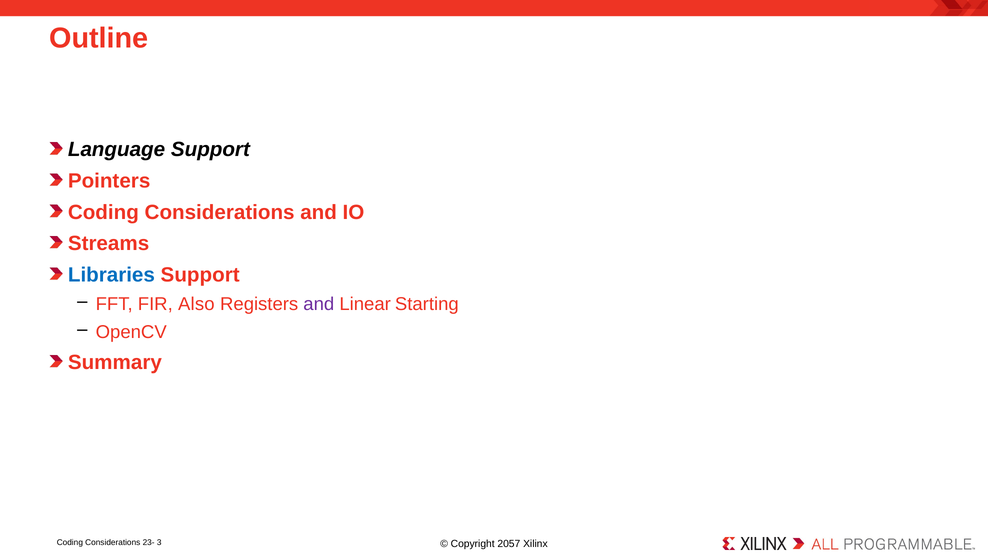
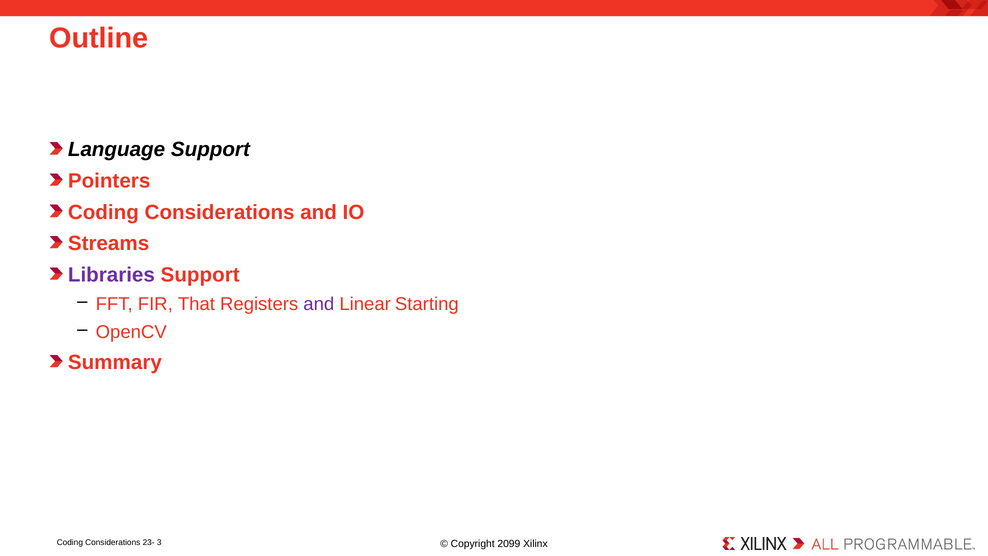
Libraries colour: blue -> purple
Also: Also -> That
2057: 2057 -> 2099
